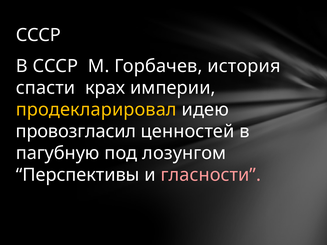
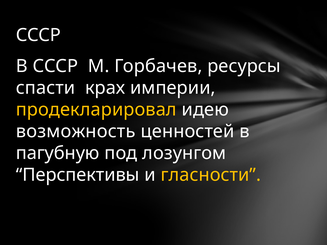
история: история -> ресурсы
провозгласил: провозгласил -> возможность
гласности colour: pink -> yellow
